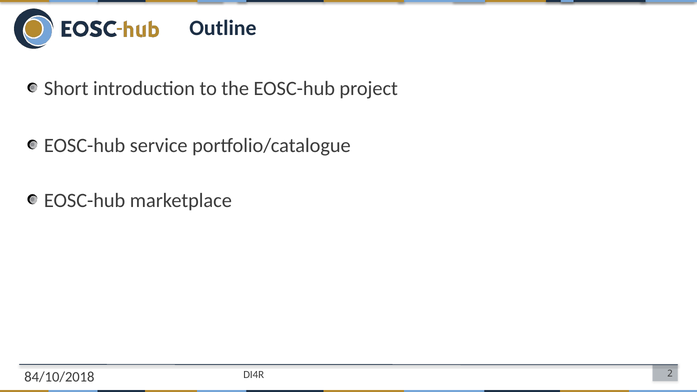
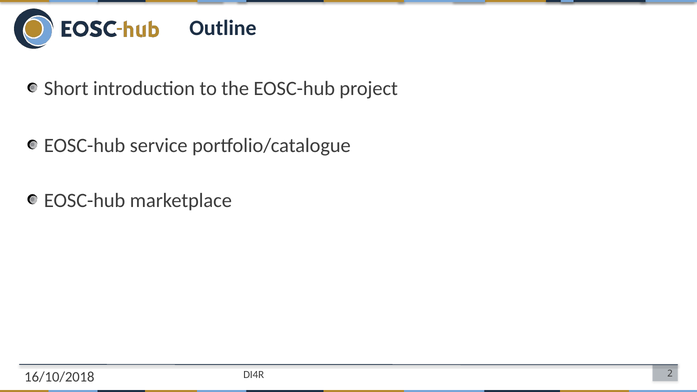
84/10/2018: 84/10/2018 -> 16/10/2018
